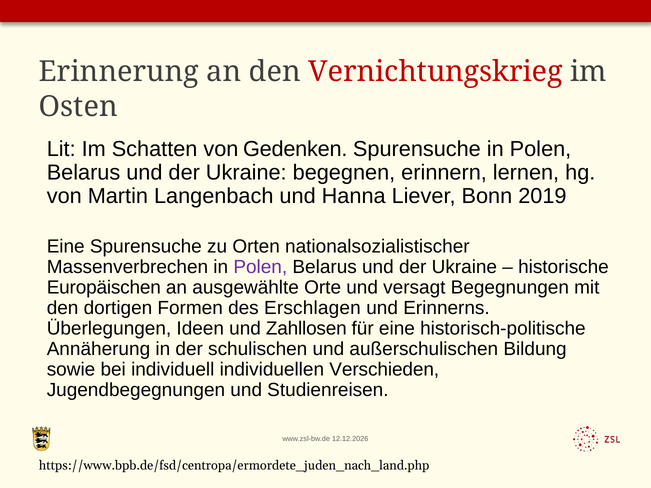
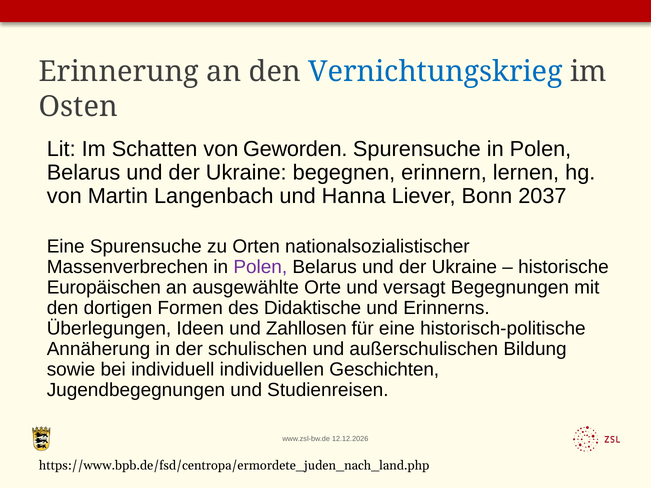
Vernichtungskrieg colour: red -> blue
Gedenken: Gedenken -> Geworden
2019: 2019 -> 2037
Erschlagen: Erschlagen -> Didaktische
Verschieden: Verschieden -> Geschichten
